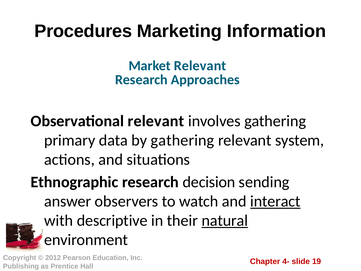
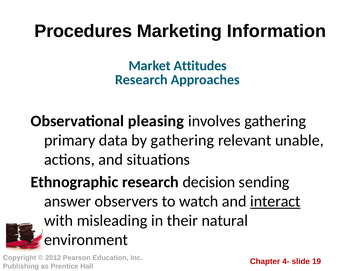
Market Relevant: Relevant -> Attitudes
Observational relevant: relevant -> pleasing
system: system -> unable
descriptive: descriptive -> misleading
natural underline: present -> none
